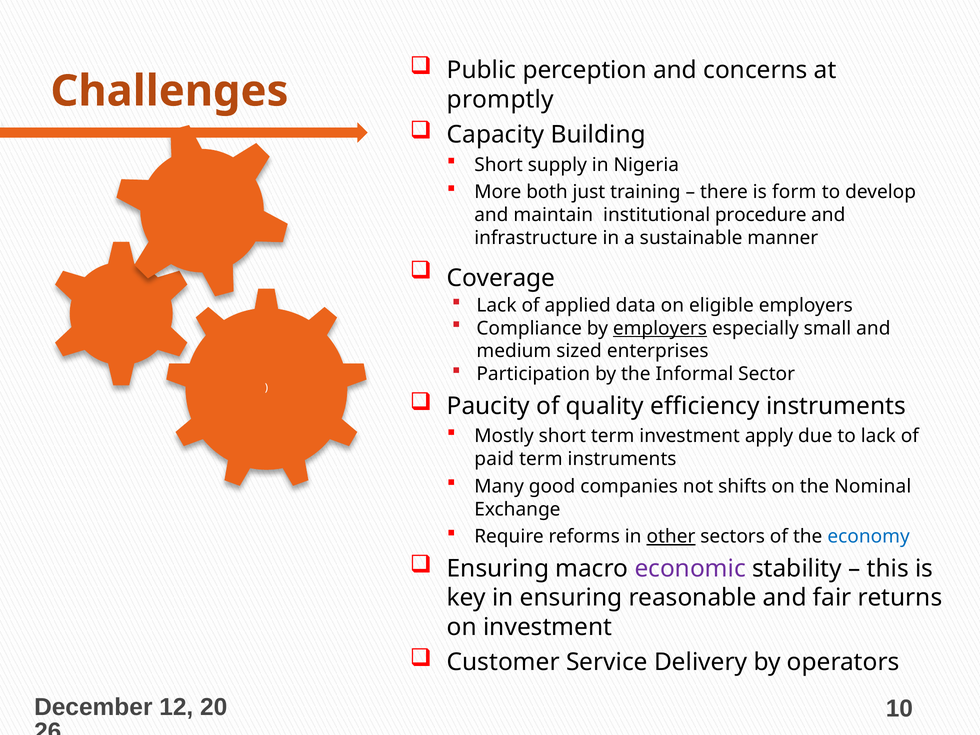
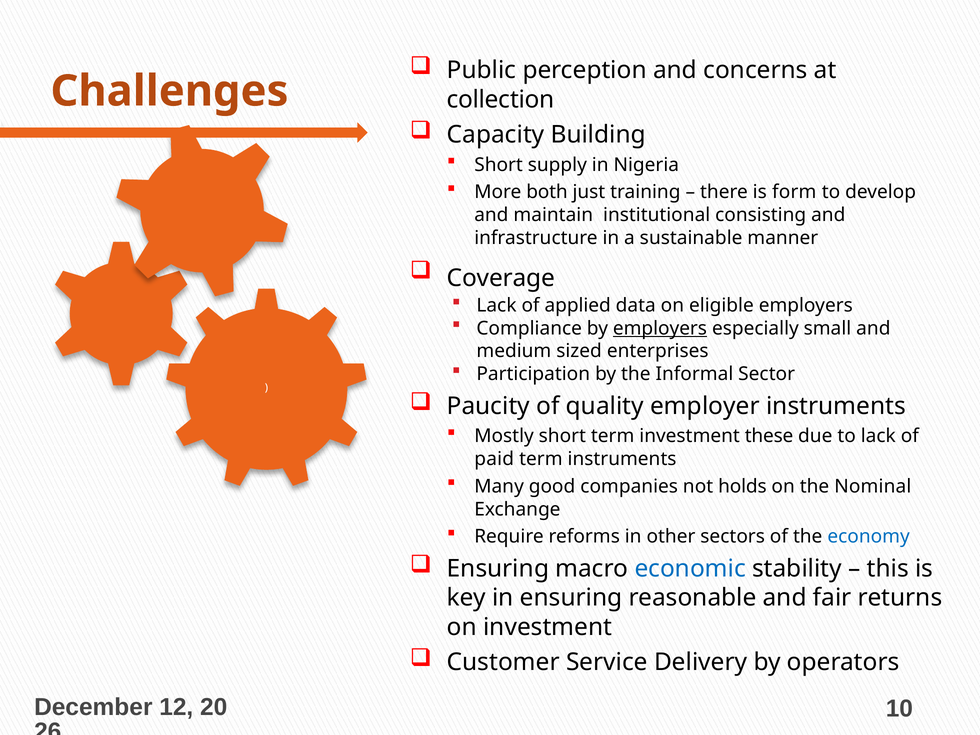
promptly: promptly -> collection
procedure: procedure -> consisting
efficiency: efficiency -> employer
apply: apply -> these
shifts: shifts -> holds
other underline: present -> none
economic colour: purple -> blue
